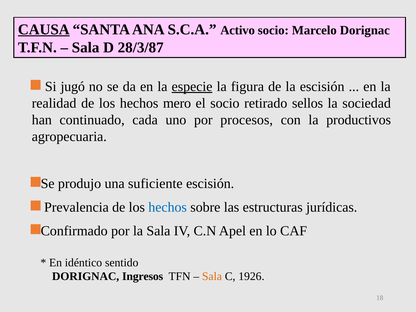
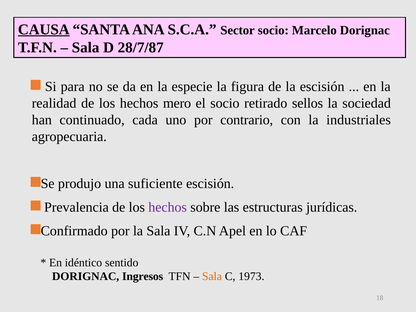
Activo: Activo -> Sector
28/3/87: 28/3/87 -> 28/7/87
jugó: jugó -> para
especie underline: present -> none
procesos: procesos -> contrario
productivos: productivos -> industriales
hechos at (168, 207) colour: blue -> purple
1926: 1926 -> 1973
